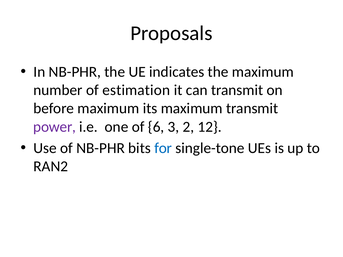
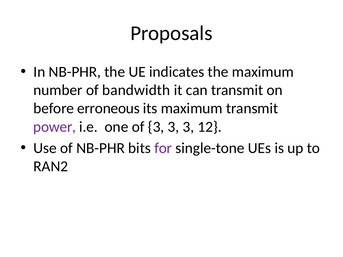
estimation: estimation -> bandwidth
before maximum: maximum -> erroneous
of 6: 6 -> 3
2 at (188, 127): 2 -> 3
for colour: blue -> purple
